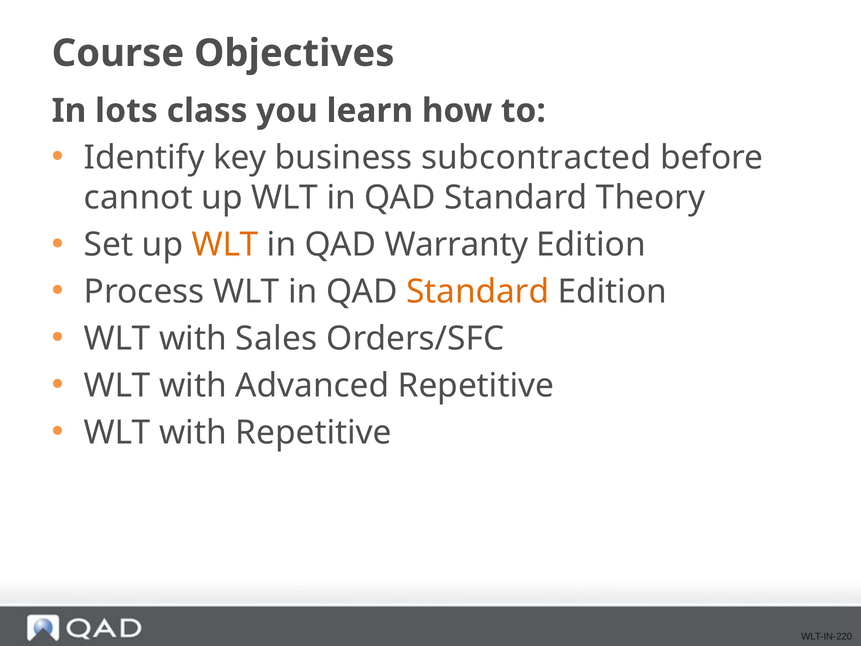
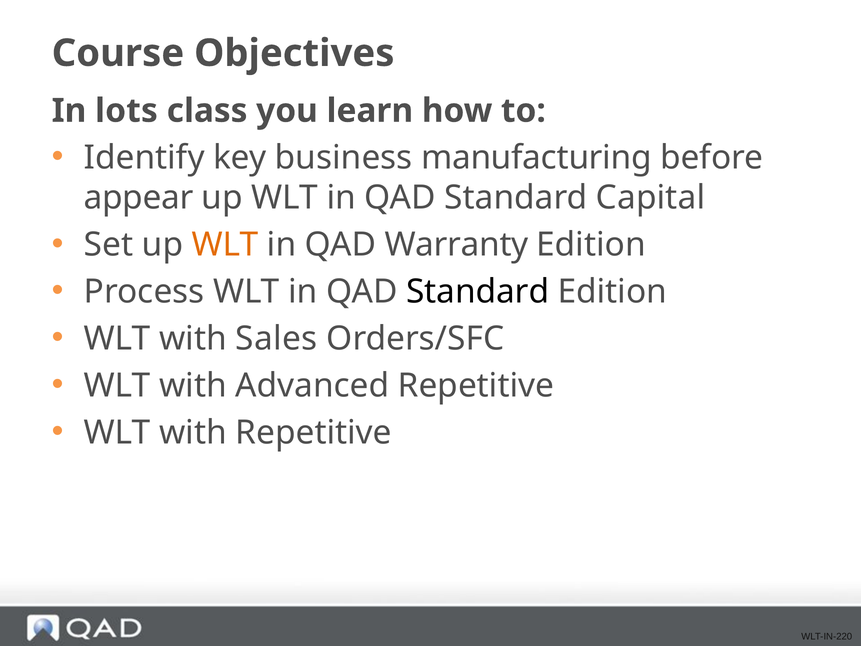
subcontracted: subcontracted -> manufacturing
cannot: cannot -> appear
Theory: Theory -> Capital
Standard at (478, 292) colour: orange -> black
